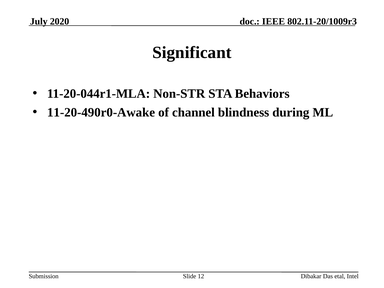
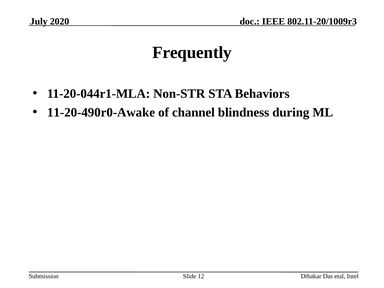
Significant: Significant -> Frequently
